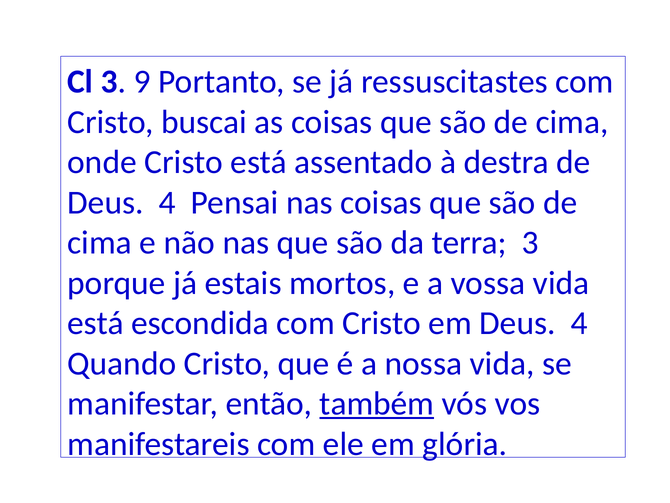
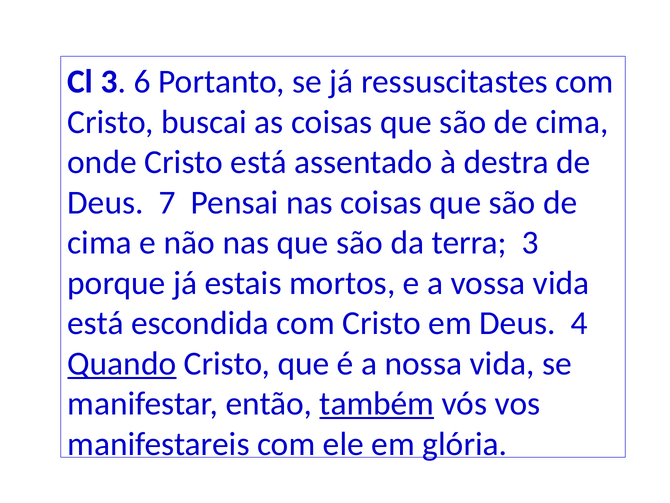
9: 9 -> 6
4 at (167, 202): 4 -> 7
Quando underline: none -> present
